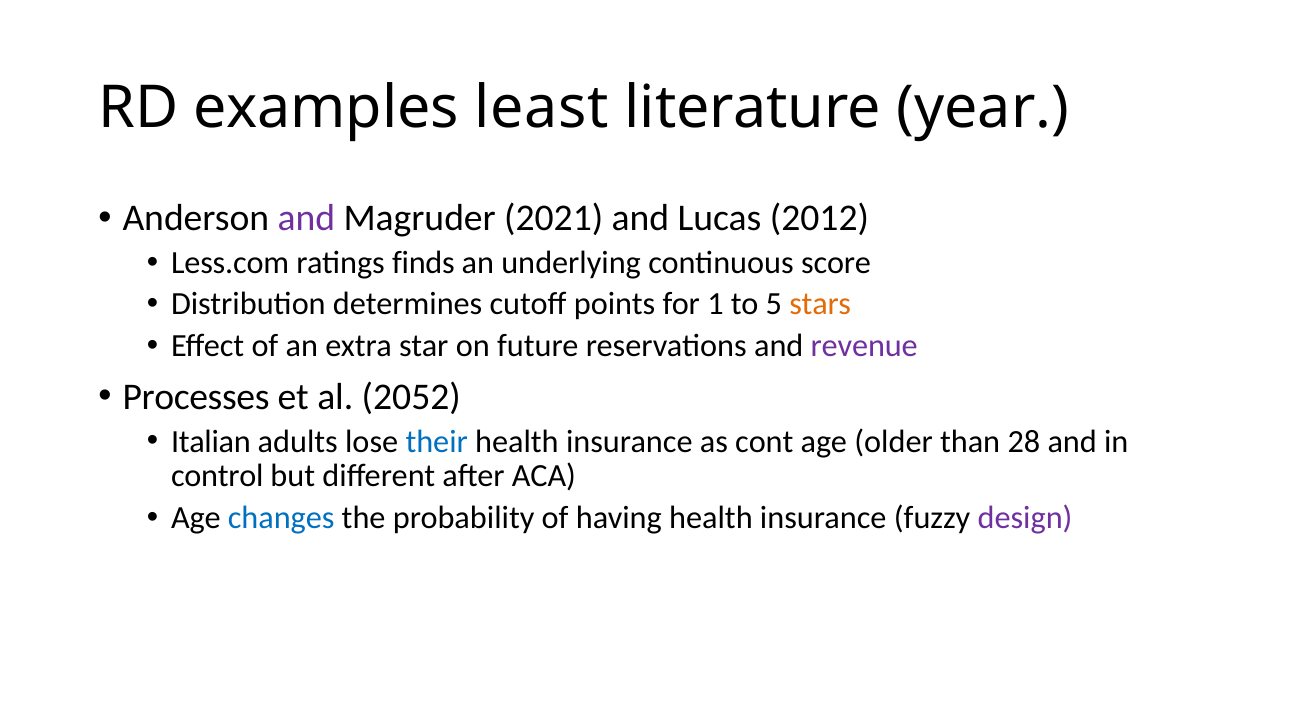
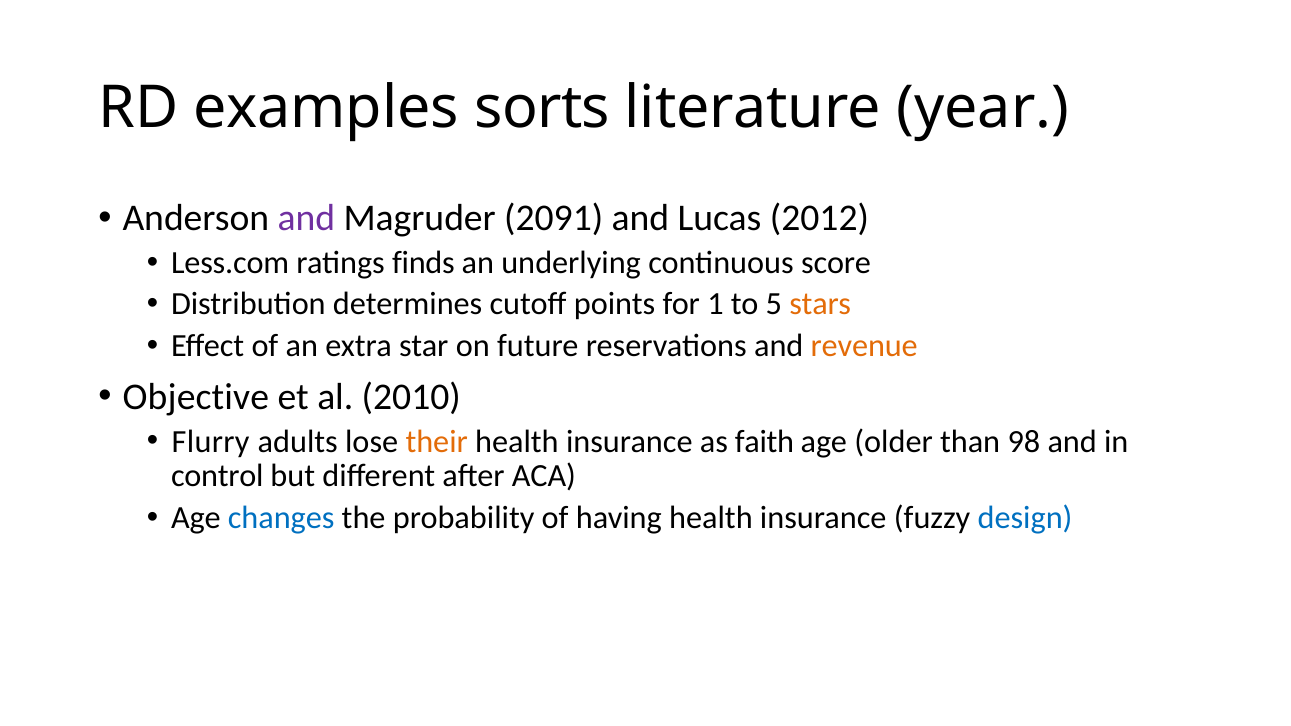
least: least -> sorts
2021: 2021 -> 2091
revenue colour: purple -> orange
Processes: Processes -> Objective
2052: 2052 -> 2010
Italian: Italian -> Flurry
their colour: blue -> orange
cont: cont -> faith
28: 28 -> 98
design colour: purple -> blue
